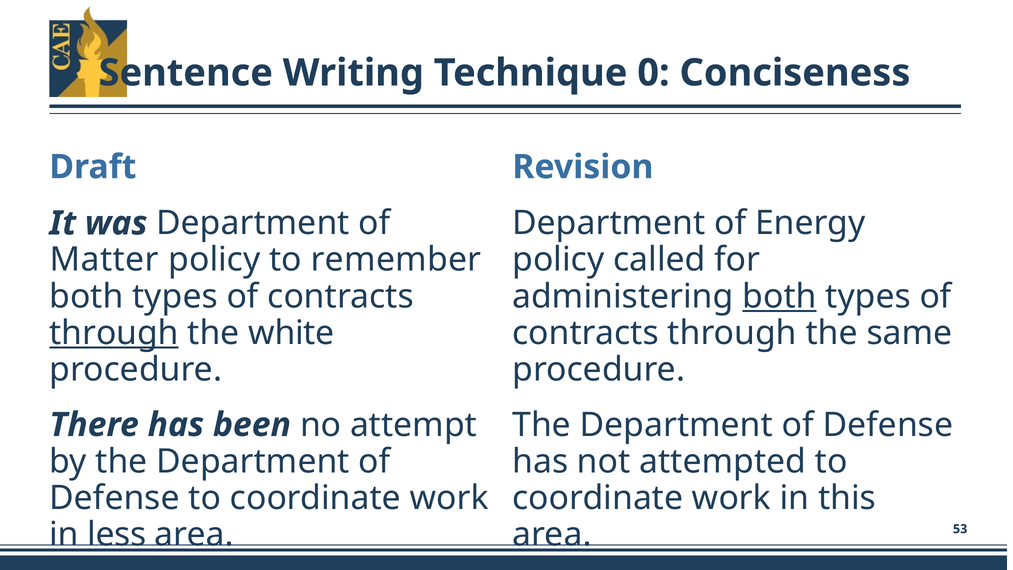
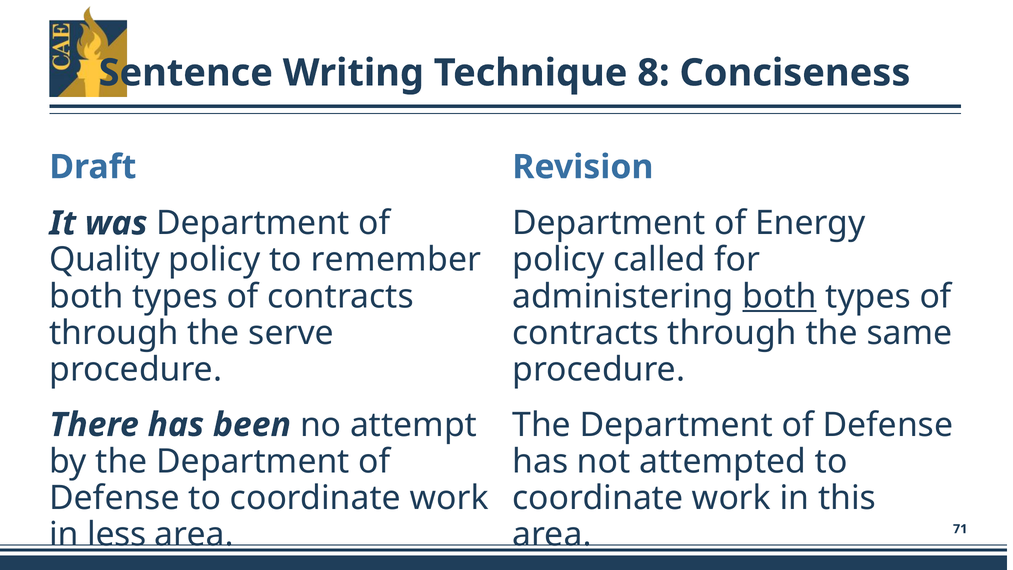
0: 0 -> 8
Matter: Matter -> Quality
through at (114, 333) underline: present -> none
white: white -> serve
53: 53 -> 71
